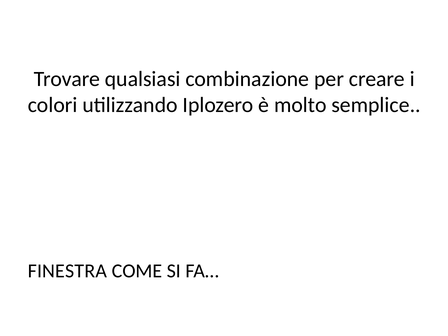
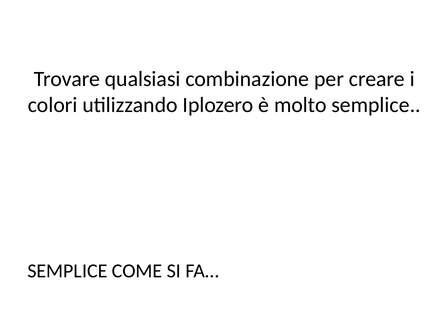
FINESTRA at (67, 271): FINESTRA -> SEMPLICE
